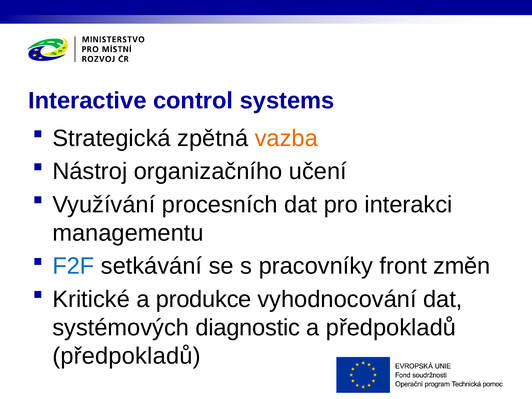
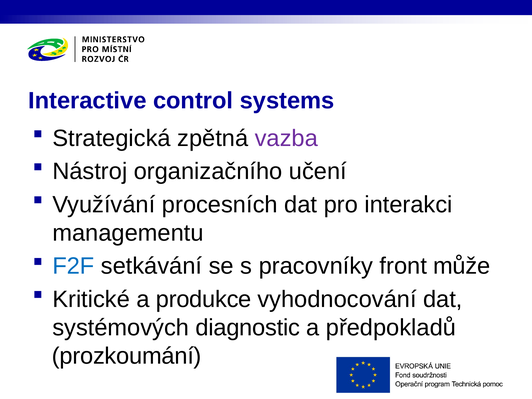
vazba colour: orange -> purple
změn: změn -> může
předpokladů at (127, 356): předpokladů -> prozkoumání
